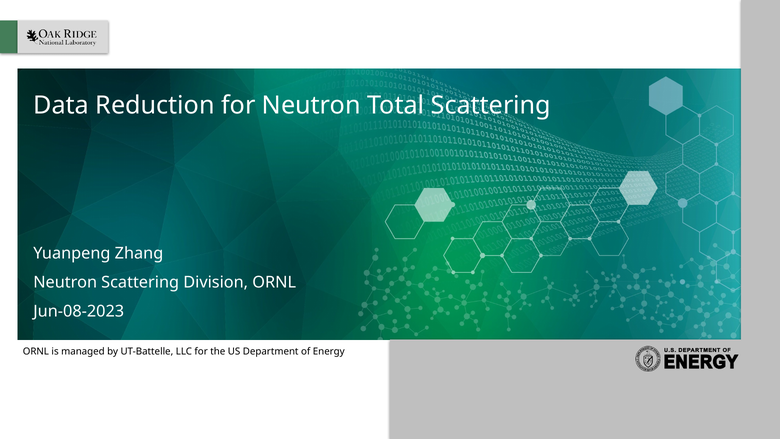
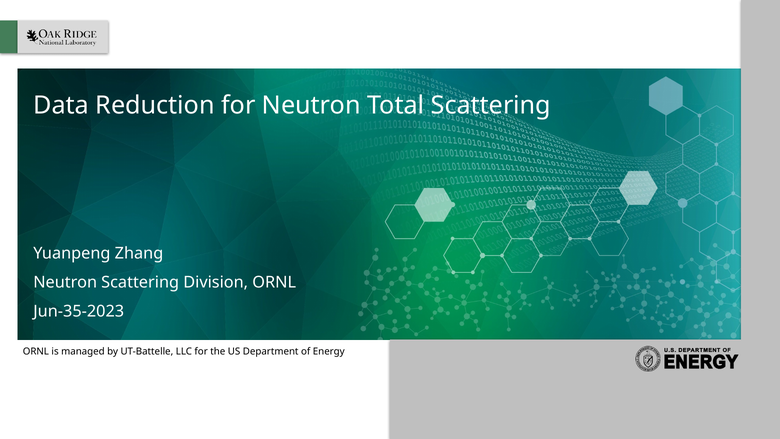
Jun-08-2023: Jun-08-2023 -> Jun-35-2023
